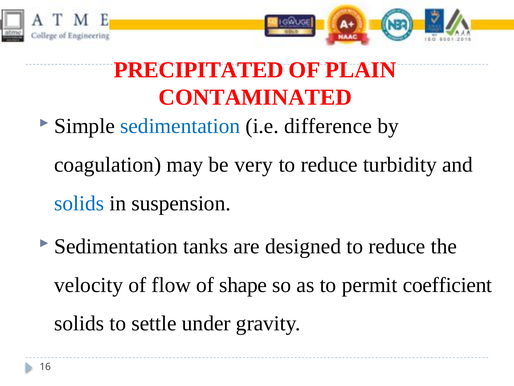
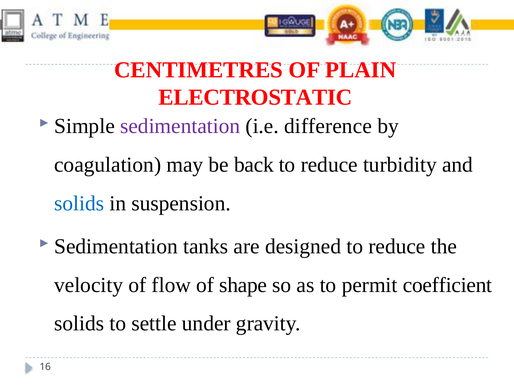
PRECIPITATED: PRECIPITATED -> CENTIMETRES
CONTAMINATED: CONTAMINATED -> ELECTROSTATIC
sedimentation at (180, 126) colour: blue -> purple
very: very -> back
